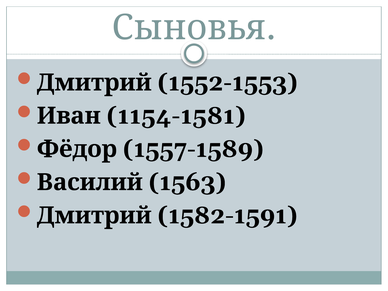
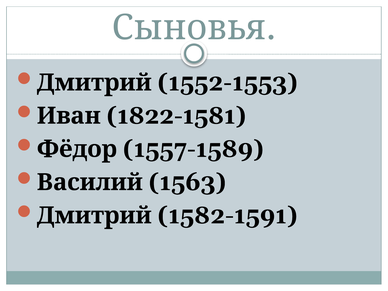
1154-1581: 1154-1581 -> 1822-1581
